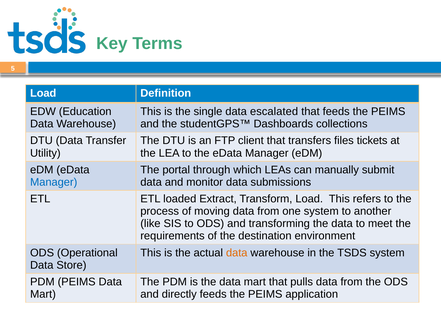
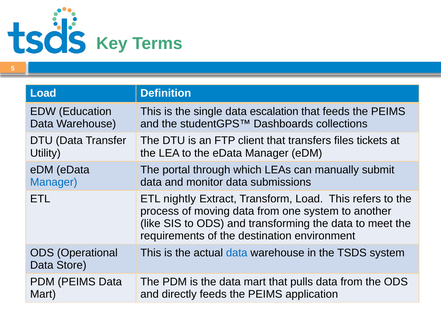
escalated: escalated -> escalation
loaded: loaded -> nightly
data at (237, 253) colour: orange -> blue
